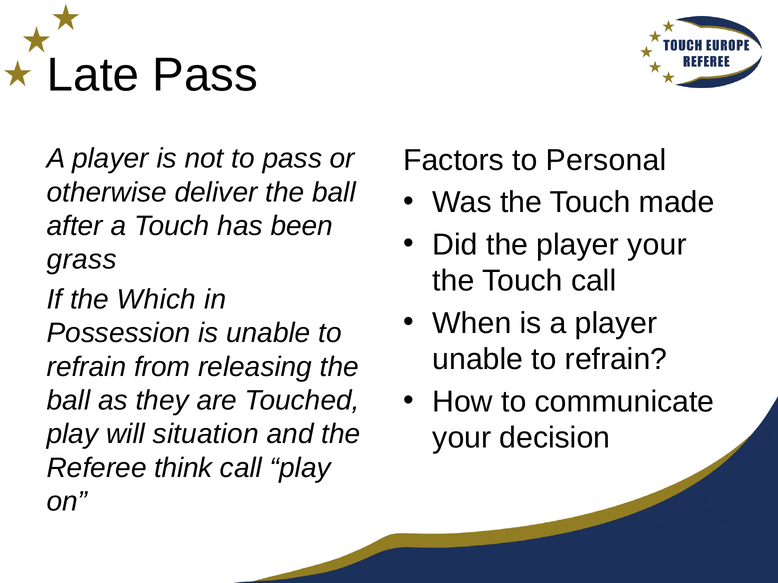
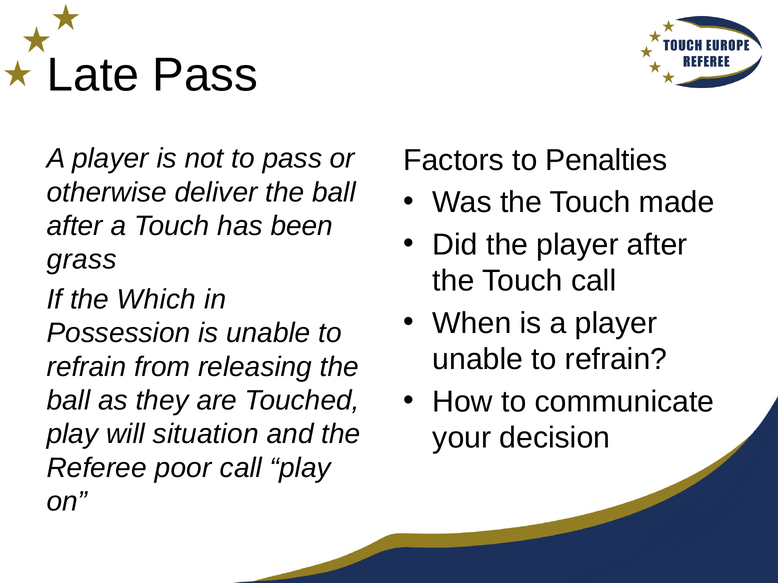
Personal: Personal -> Penalties
player your: your -> after
think: think -> poor
